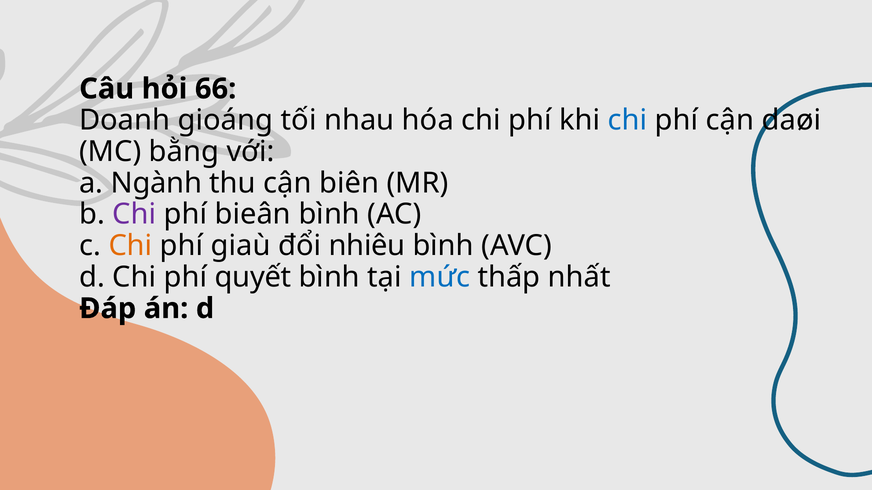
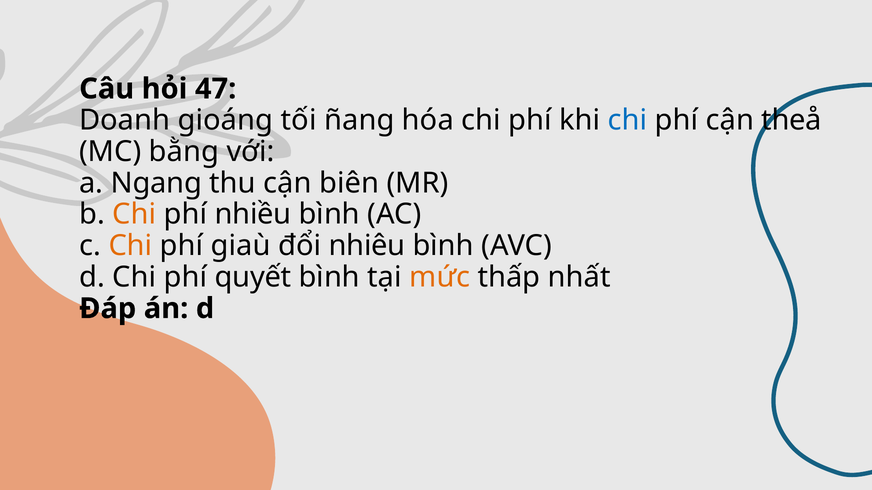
66: 66 -> 47
nhau: nhau -> ñang
daøi: daøi -> theå
Ngành: Ngành -> Ngang
Chi at (134, 215) colour: purple -> orange
bieân: bieân -> nhiều
mức colour: blue -> orange
